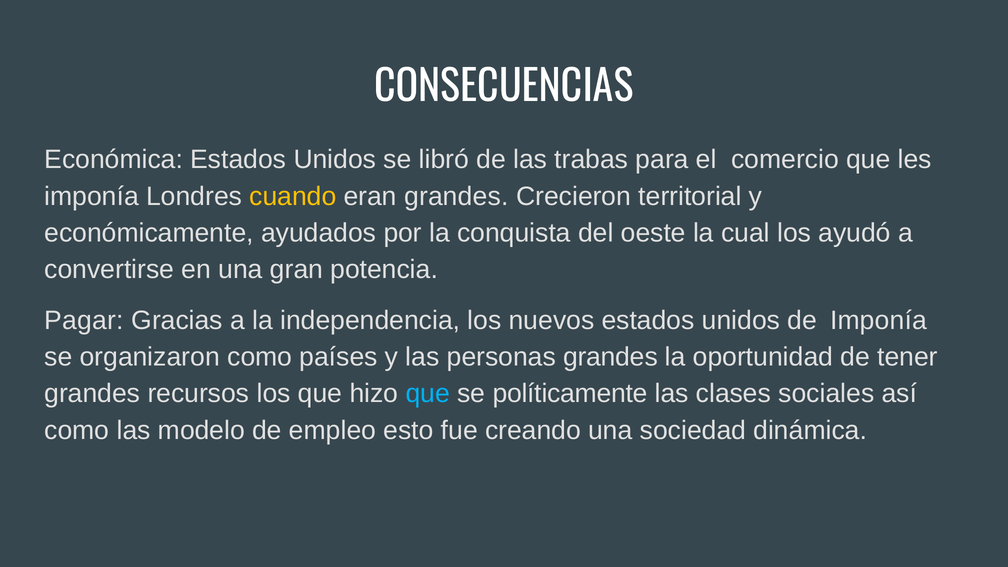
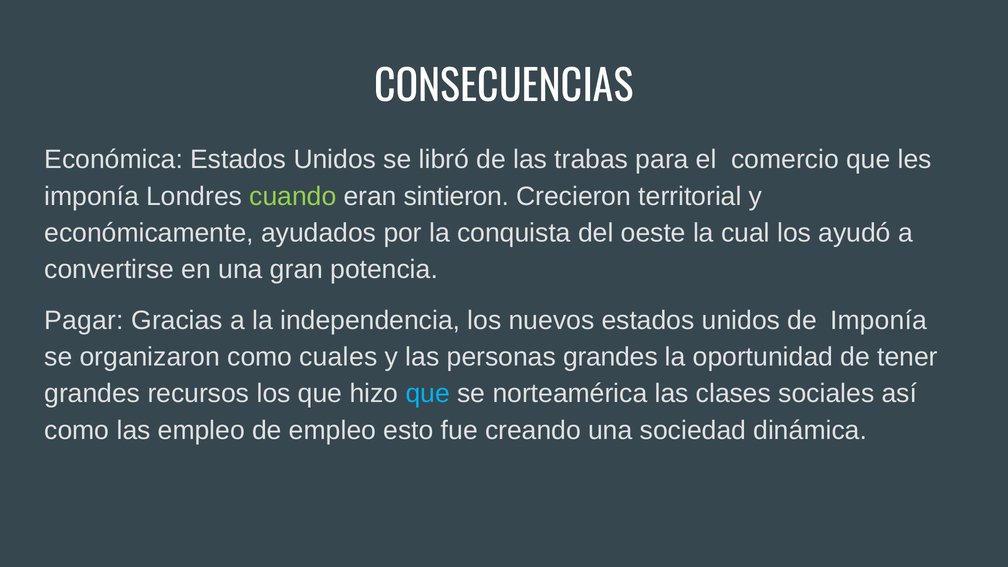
cuando colour: yellow -> light green
eran grandes: grandes -> sintieron
países: países -> cuales
políticamente: políticamente -> norteamérica
las modelo: modelo -> empleo
